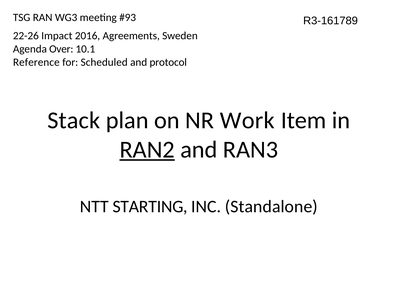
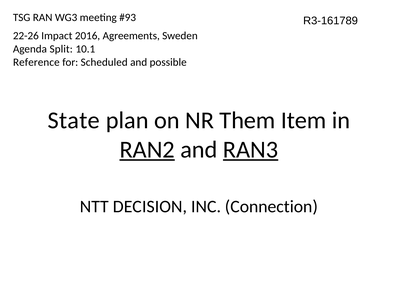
Over: Over -> Split
protocol: protocol -> possible
Stack: Stack -> State
Work: Work -> Them
RAN3 underline: none -> present
STARTING: STARTING -> DECISION
Standalone: Standalone -> Connection
